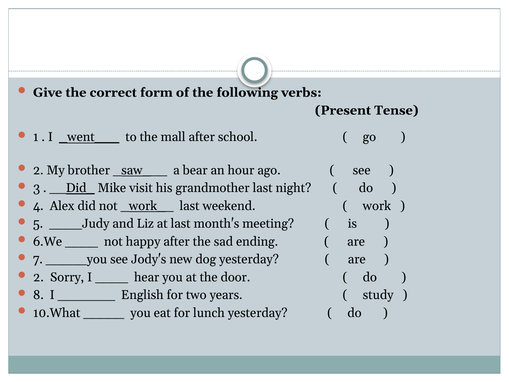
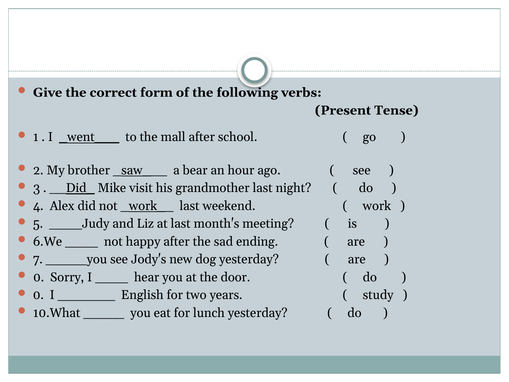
2 at (38, 277): 2 -> 0
8 at (38, 295): 8 -> 0
